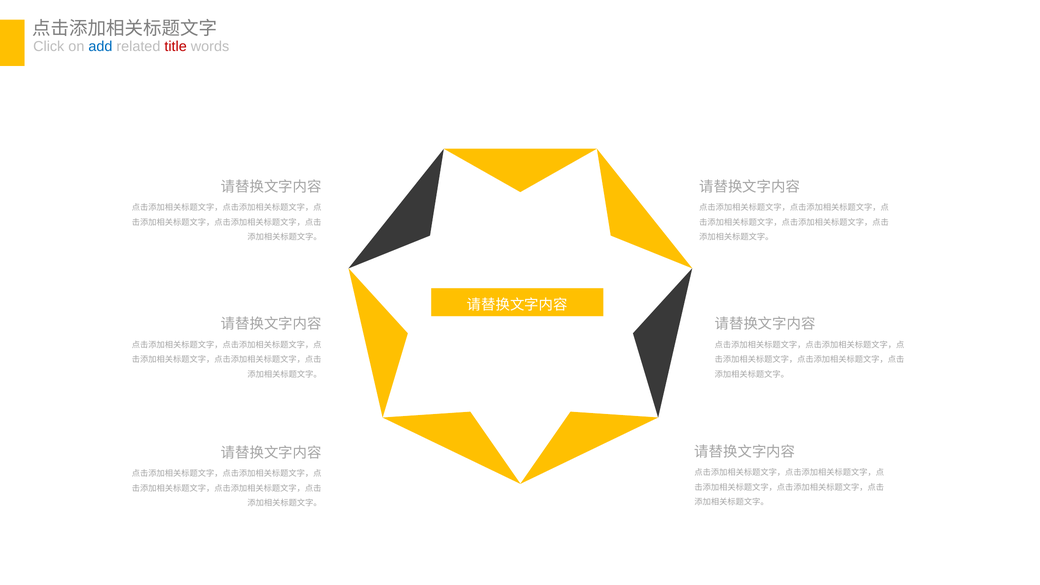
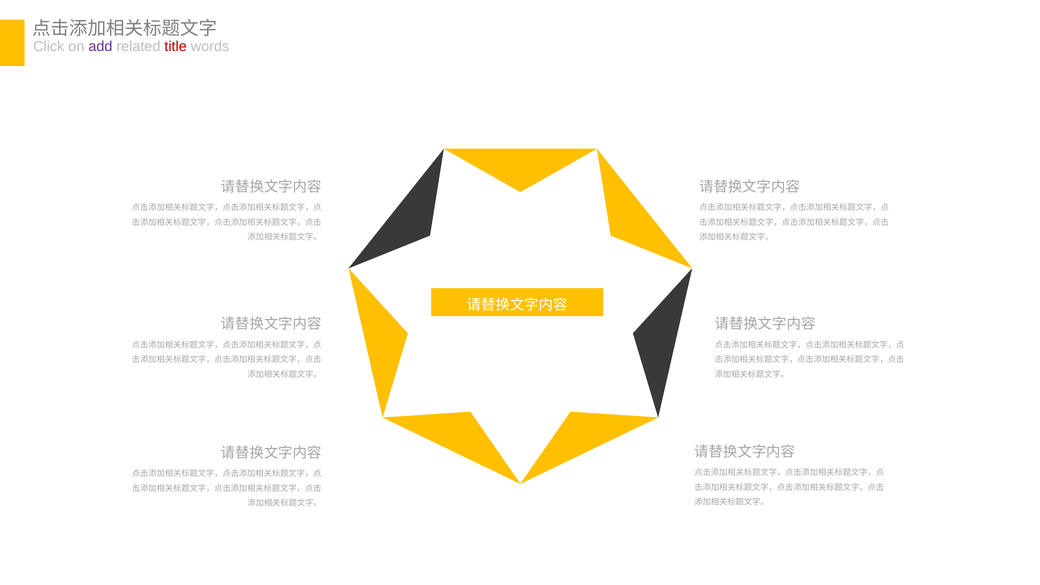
add colour: blue -> purple
